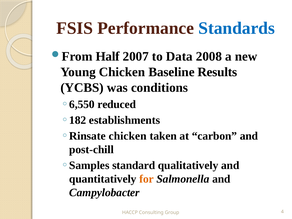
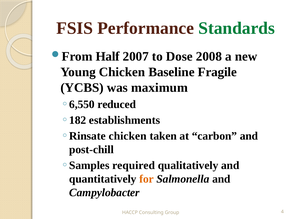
Standards colour: blue -> green
Data: Data -> Dose
Results: Results -> Fragile
conditions: conditions -> maximum
standard: standard -> required
